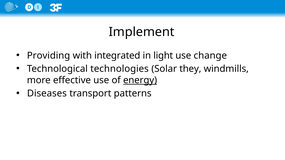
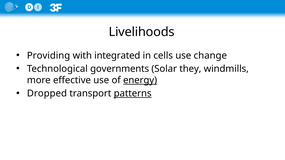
Implement: Implement -> Livelihoods
light: light -> cells
technologies: technologies -> governments
Diseases: Diseases -> Dropped
patterns underline: none -> present
